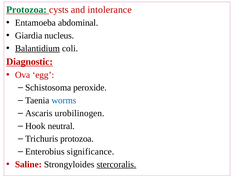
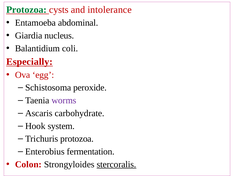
Balantidium underline: present -> none
Diagnostic: Diagnostic -> Especially
worms colour: blue -> purple
urobilinogen: urobilinogen -> carbohydrate
neutral: neutral -> system
significance: significance -> fermentation
Saline: Saline -> Colon
